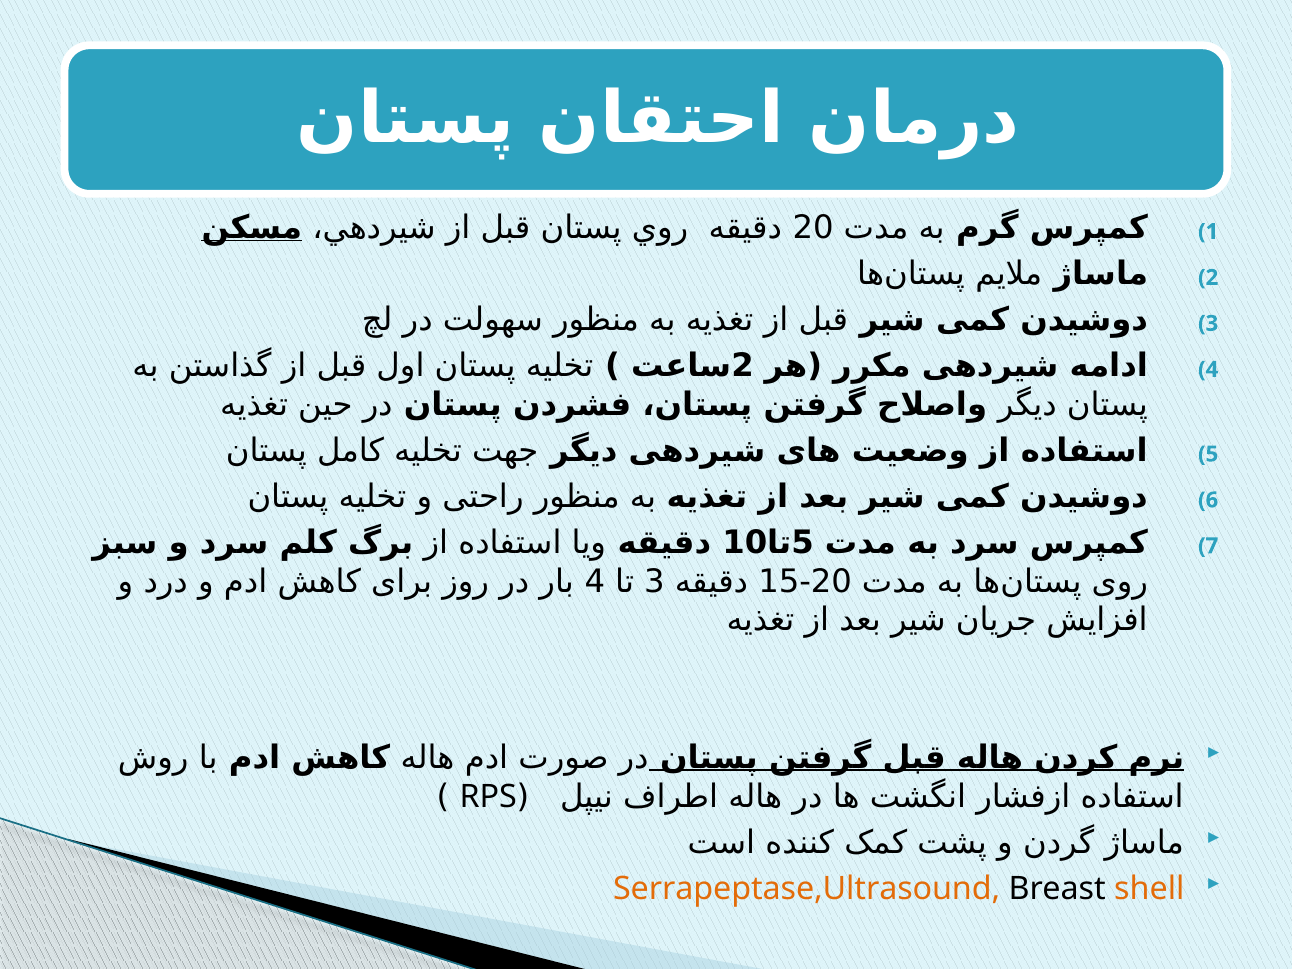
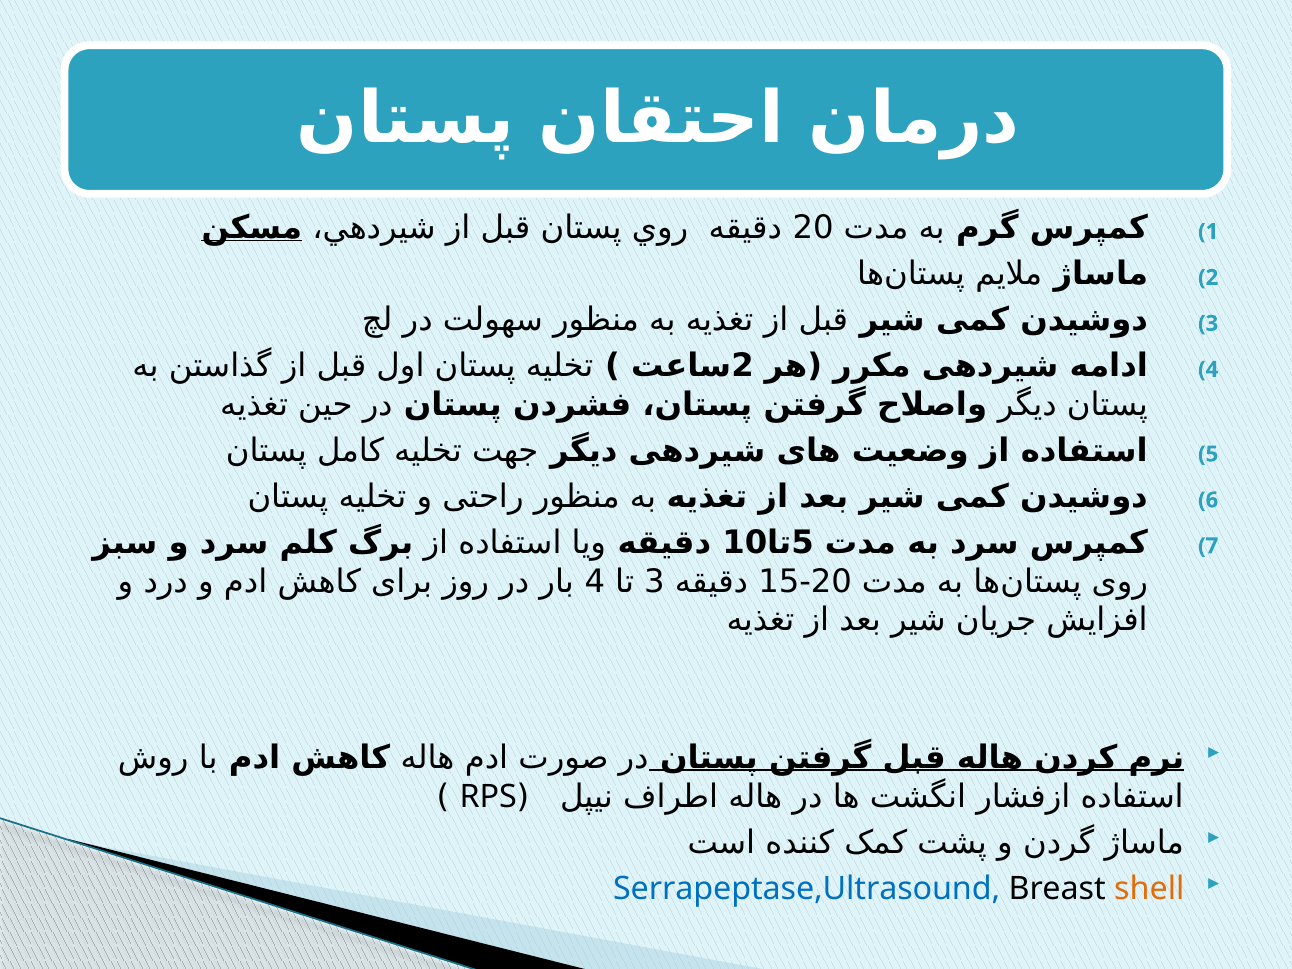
Serrapeptase,Ultrasound colour: orange -> blue
